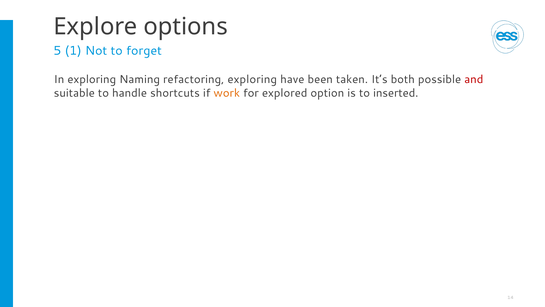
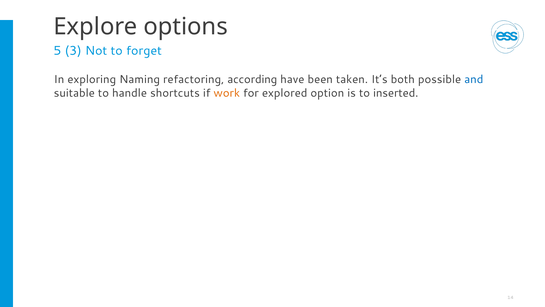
1: 1 -> 3
refactoring exploring: exploring -> according
and colour: red -> blue
